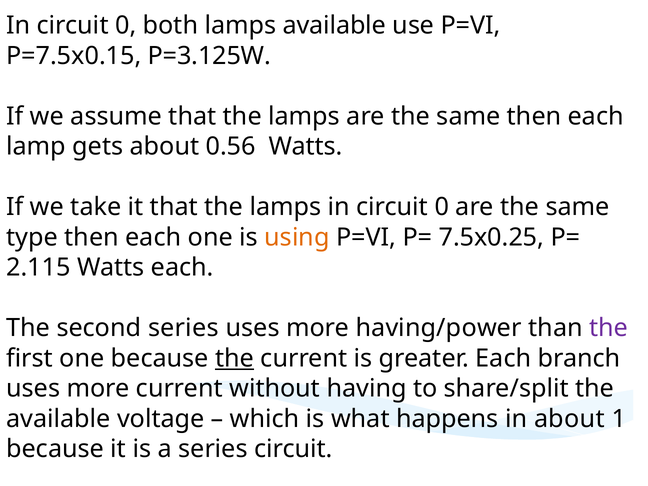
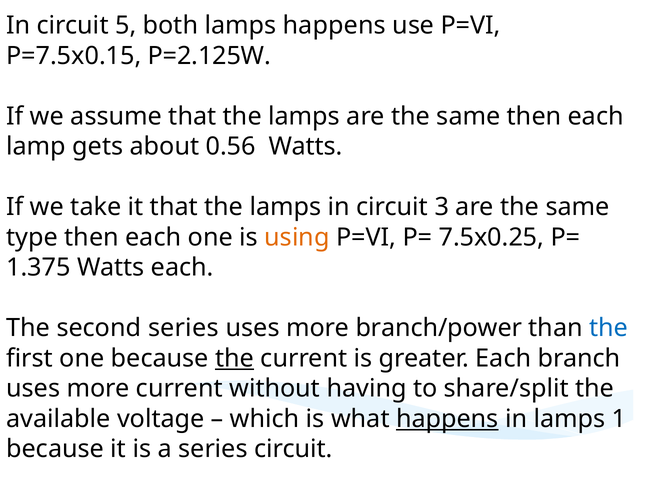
0 at (126, 25): 0 -> 5
lamps available: available -> happens
P=3.125W: P=3.125W -> P=2.125W
lamps in circuit 0: 0 -> 3
2.115: 2.115 -> 1.375
having/power: having/power -> branch/power
the at (609, 328) colour: purple -> blue
happens at (447, 419) underline: none -> present
in about: about -> lamps
